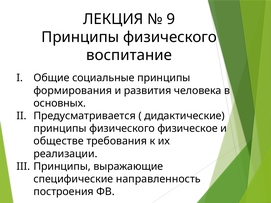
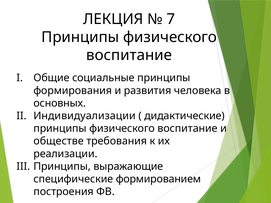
9: 9 -> 7
Предусматривается: Предусматривается -> Индивидуализации
физическое at (188, 129): физическое -> воспитание
направленность: направленность -> формированием
